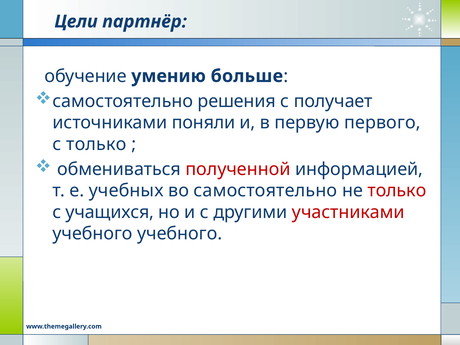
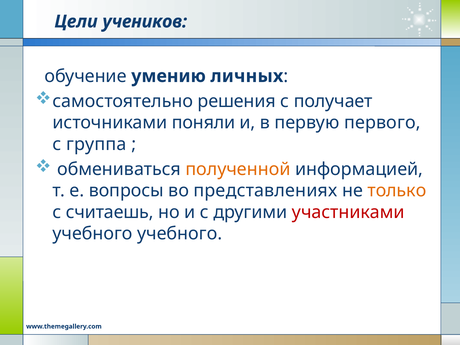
партнёр: партнёр -> учеников
больше: больше -> личных
с только: только -> группа
полученной colour: red -> orange
учебных: учебных -> вопросы
во самостоятельно: самостоятельно -> представлениях
только at (397, 191) colour: red -> orange
учащихся: учащихся -> считаешь
